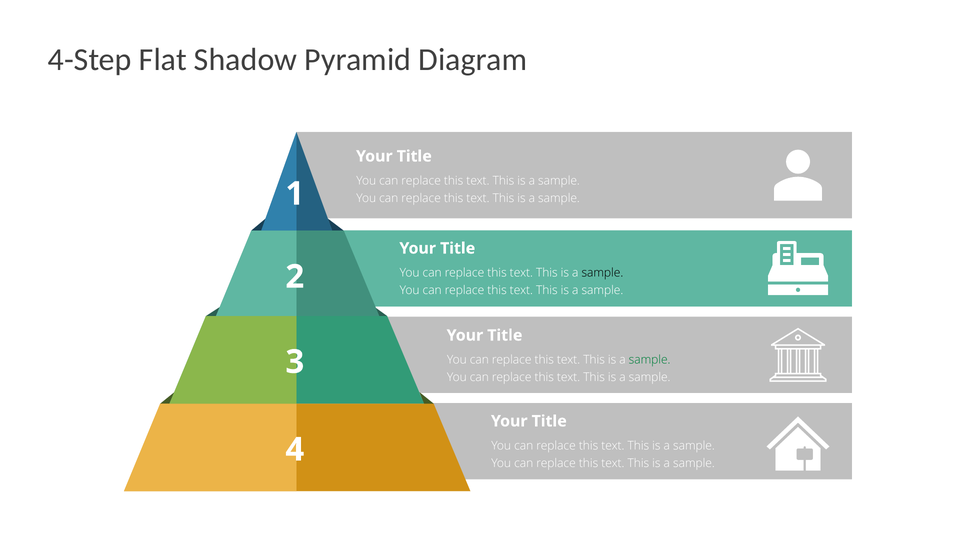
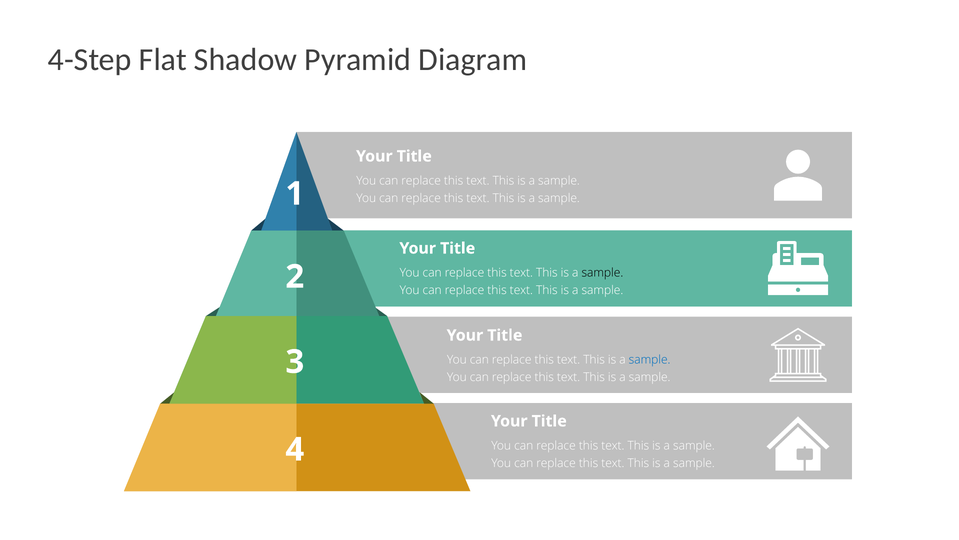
sample at (650, 360) colour: green -> blue
